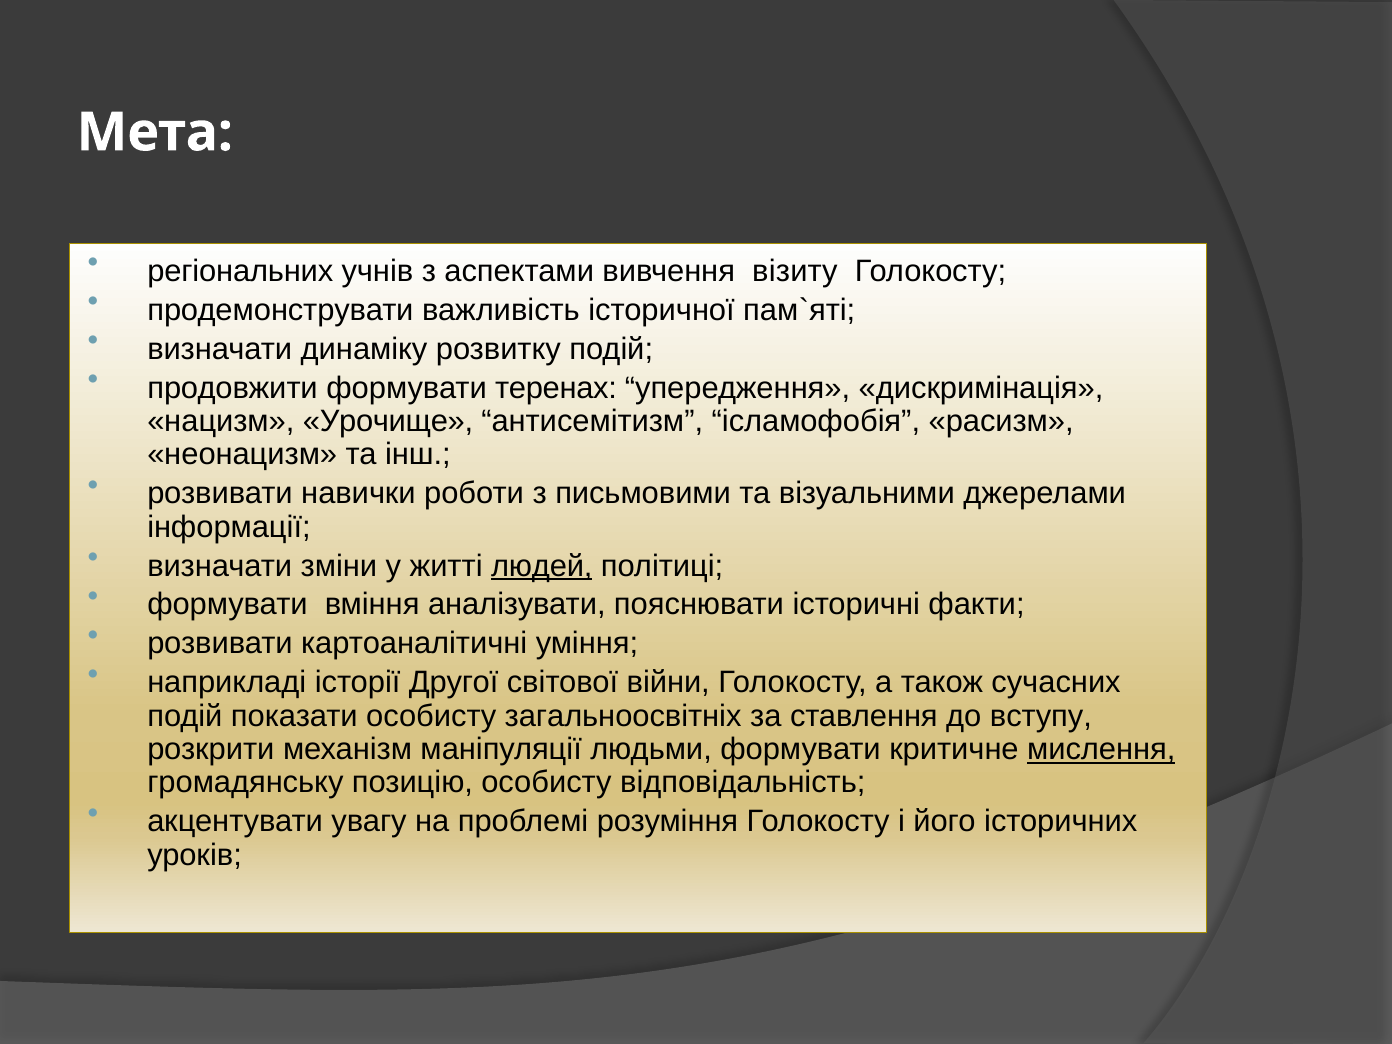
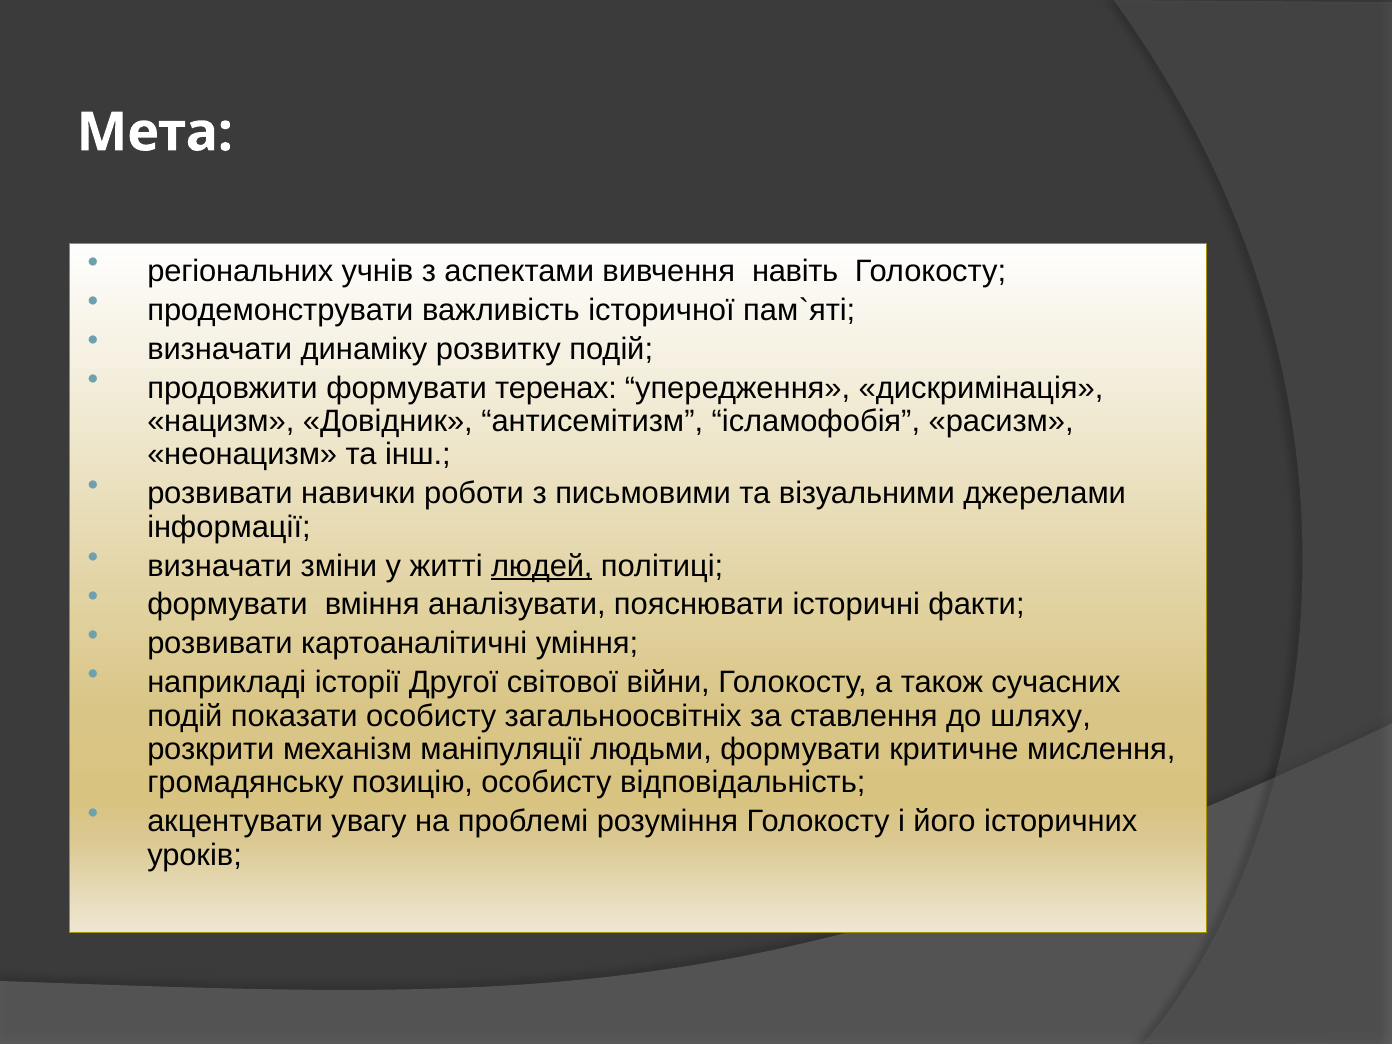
візиту: візиту -> навіть
Урочище: Урочище -> Довідник
вступу: вступу -> шляху
мислення underline: present -> none
